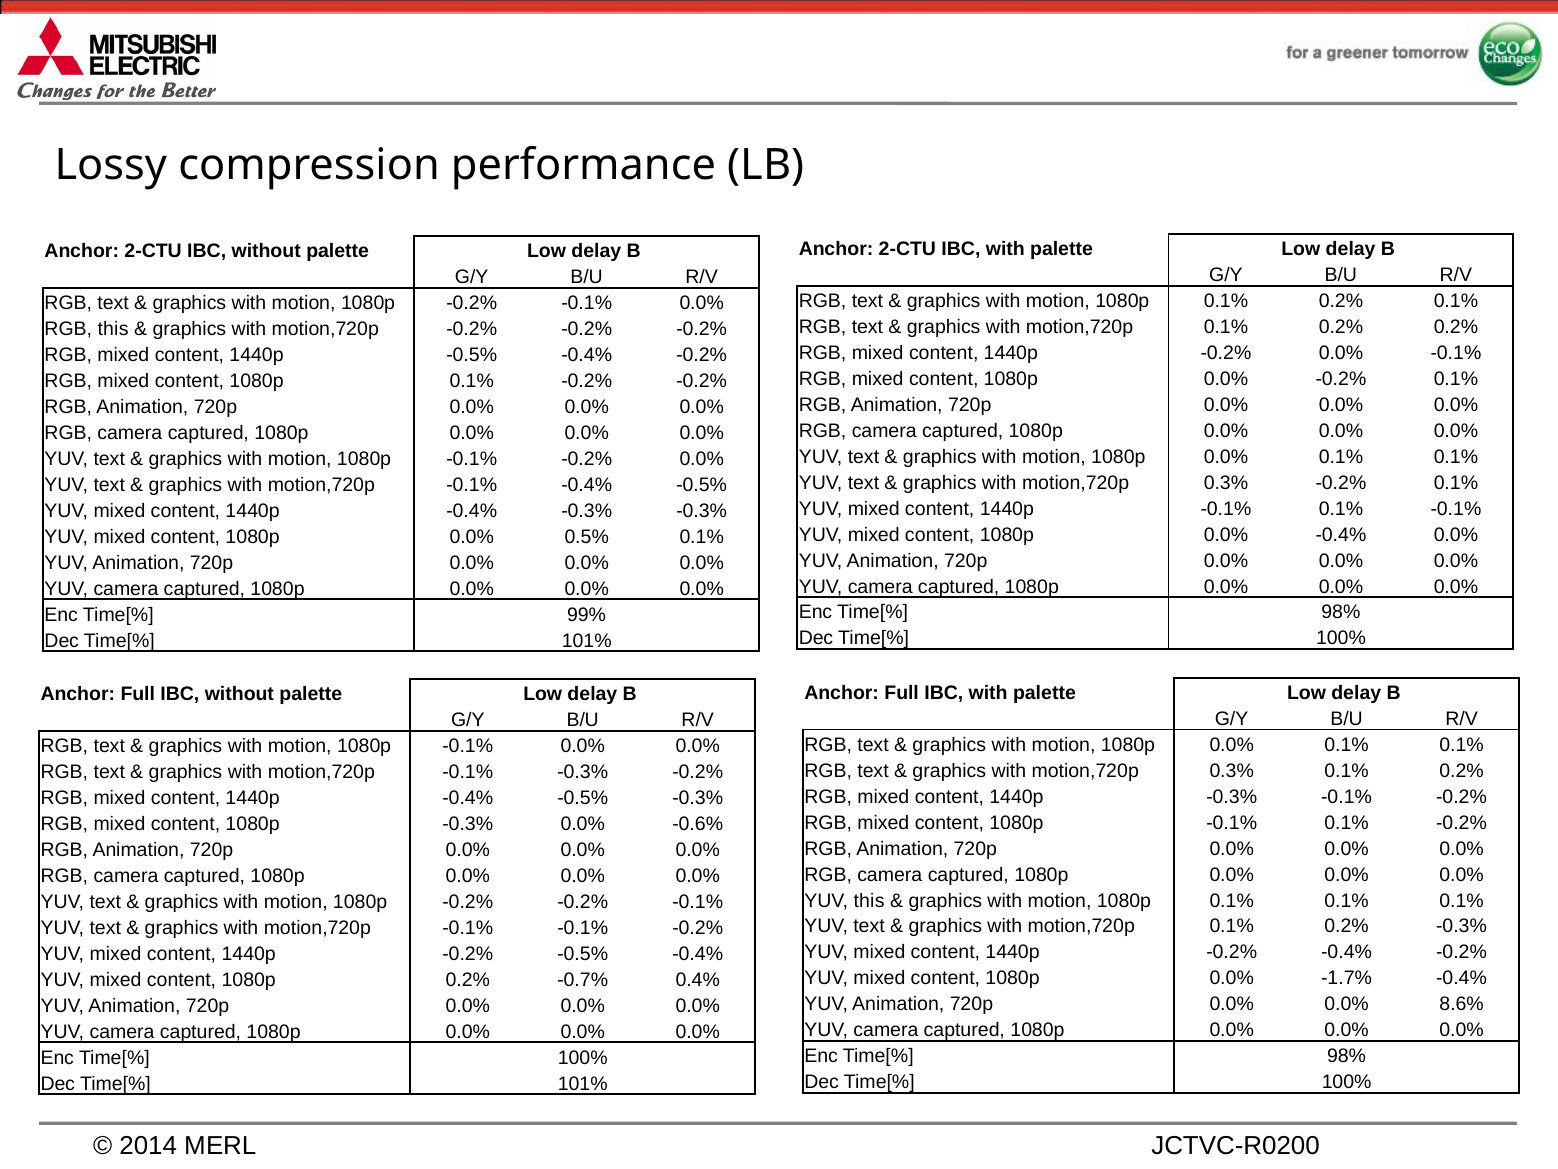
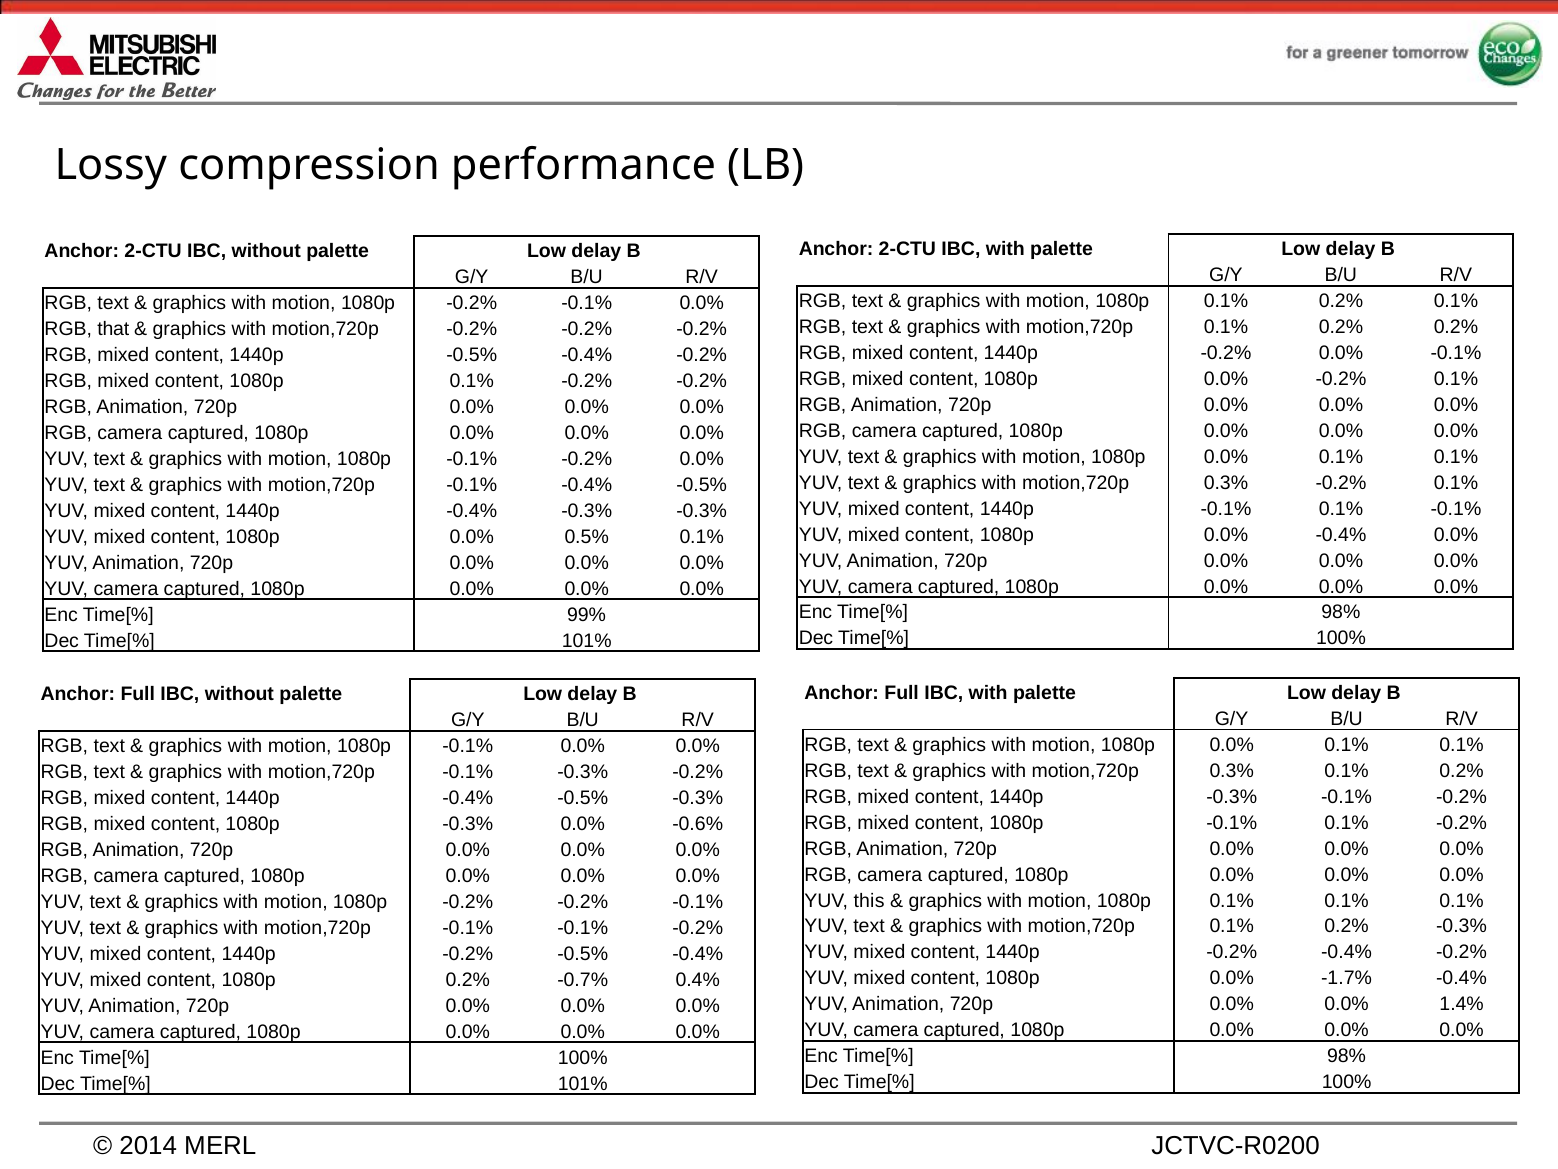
RGB this: this -> that
8.6%: 8.6% -> 1.4%
